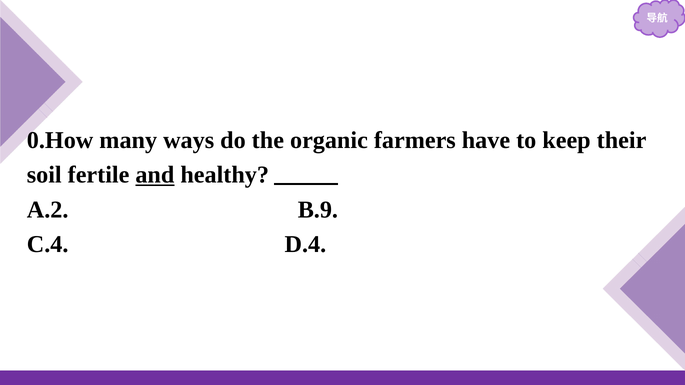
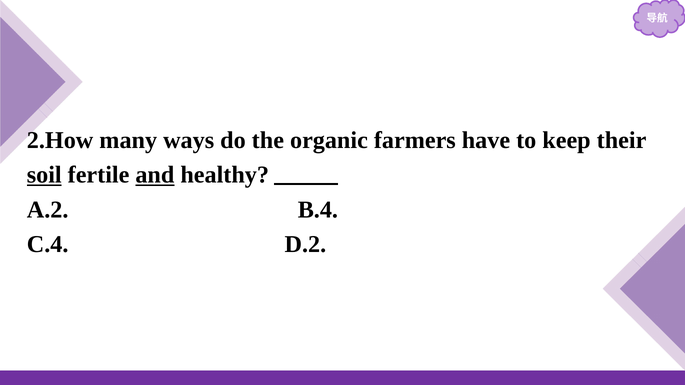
0.How: 0.How -> 2.How
soil underline: none -> present
B.9: B.9 -> B.4
D.4: D.4 -> D.2
